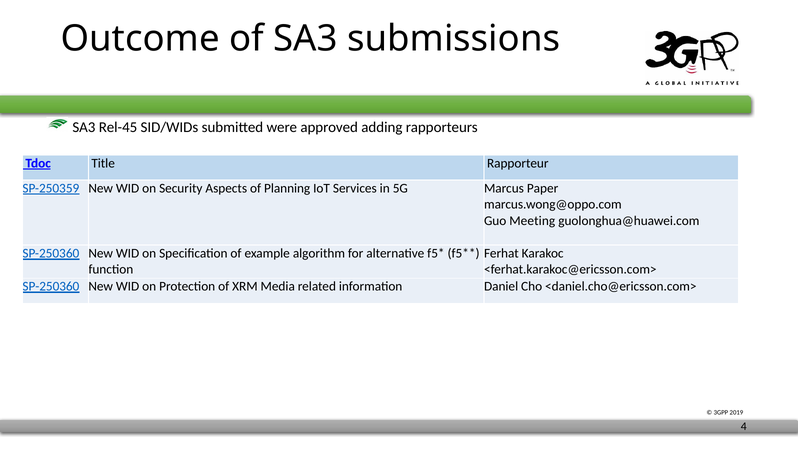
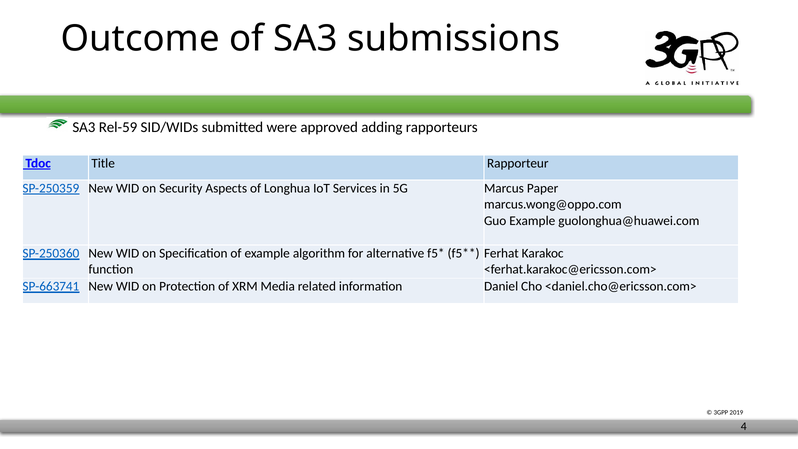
Rel-45: Rel-45 -> Rel-59
Planning: Planning -> Longhua
Guo Meeting: Meeting -> Example
SP-250360 at (51, 286): SP-250360 -> SP-663741
